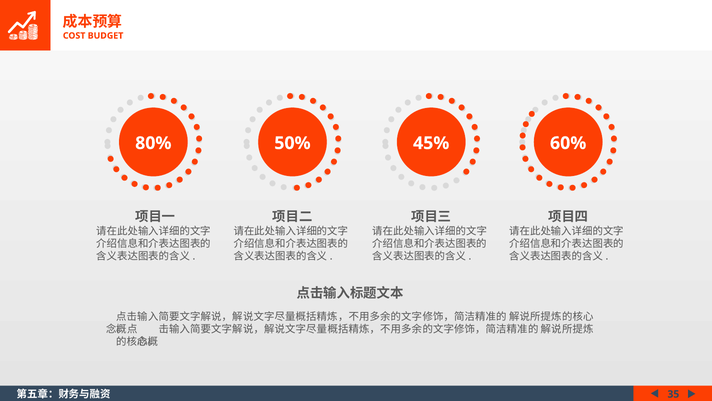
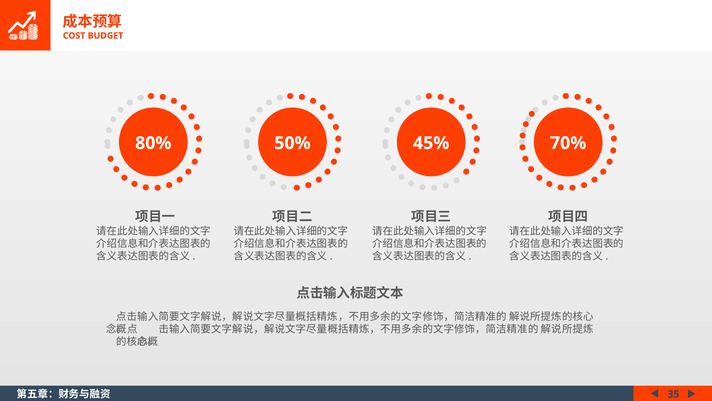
60%: 60% -> 70%
